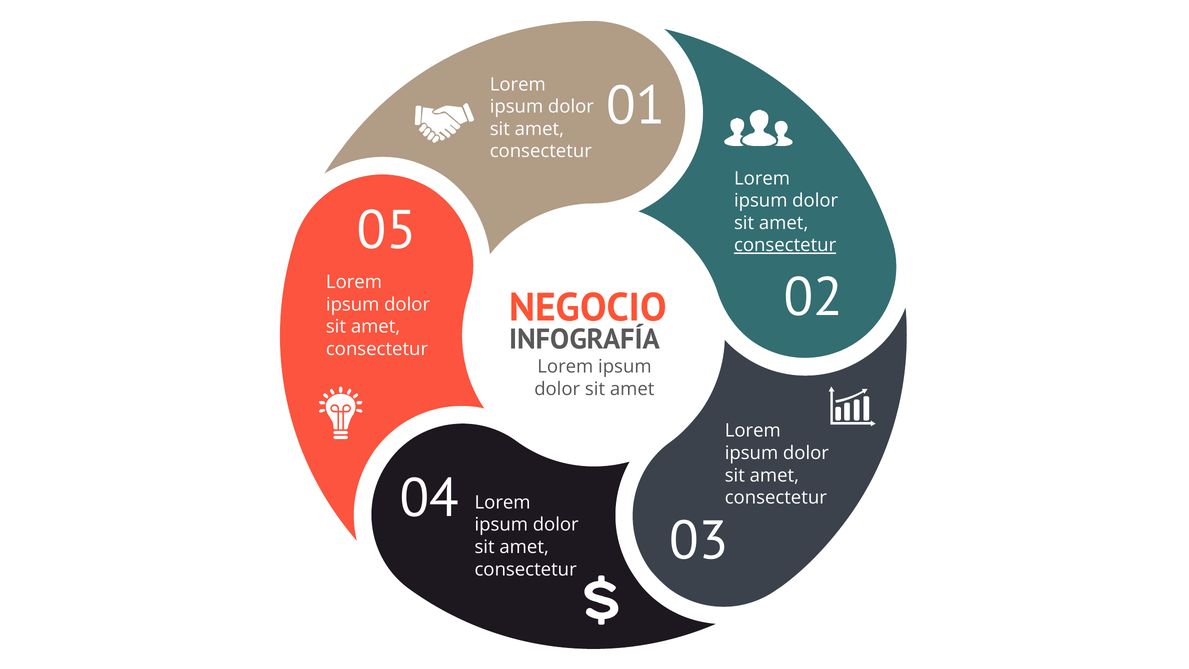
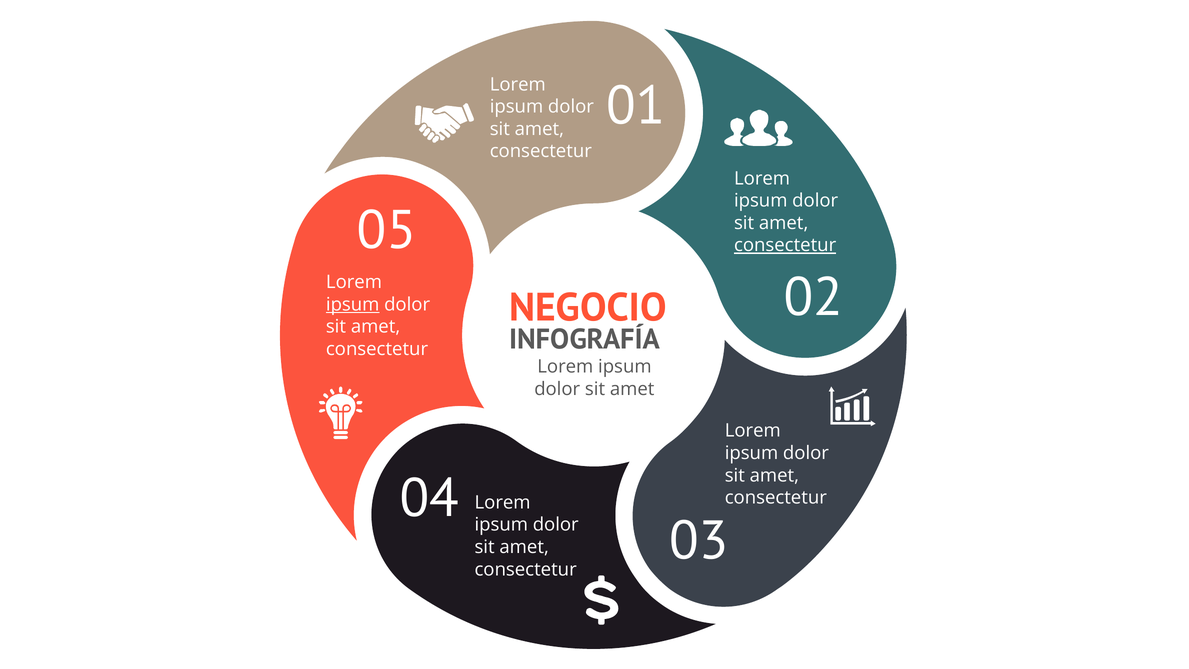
ipsum at (353, 304) underline: none -> present
